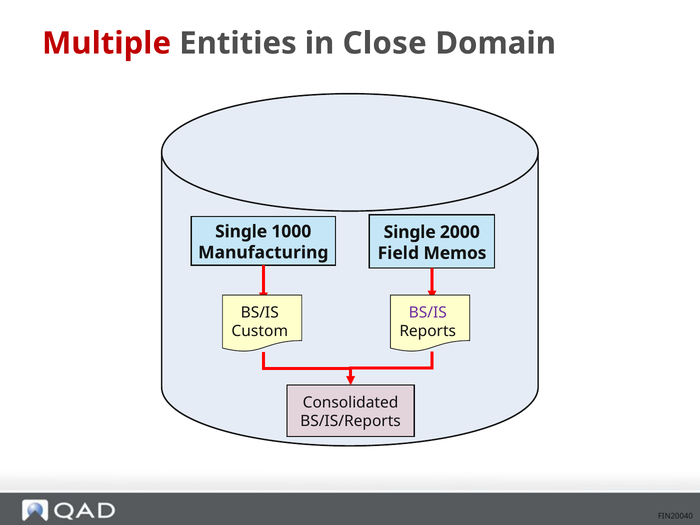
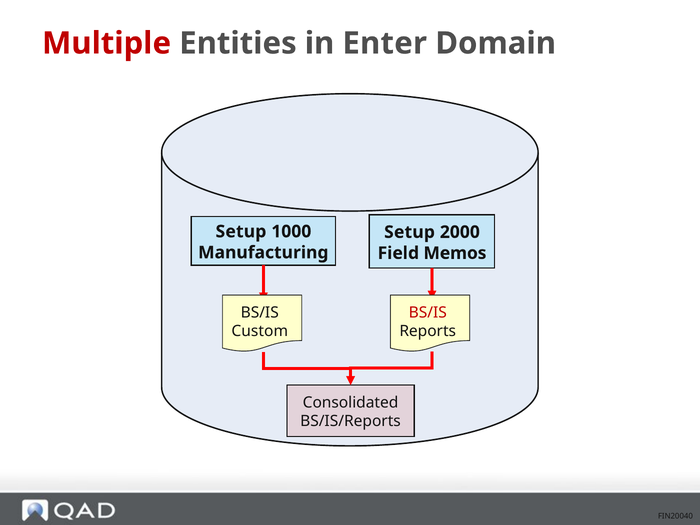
Close: Close -> Enter
Single at (241, 232): Single -> Setup
Single at (410, 232): Single -> Setup
BS/IS at (428, 313) colour: purple -> red
